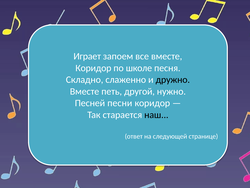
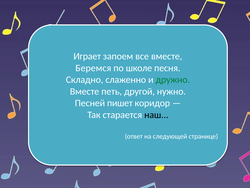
Коридор at (93, 68): Коридор -> Беремся
дружно colour: black -> green
песни: песни -> пишет
